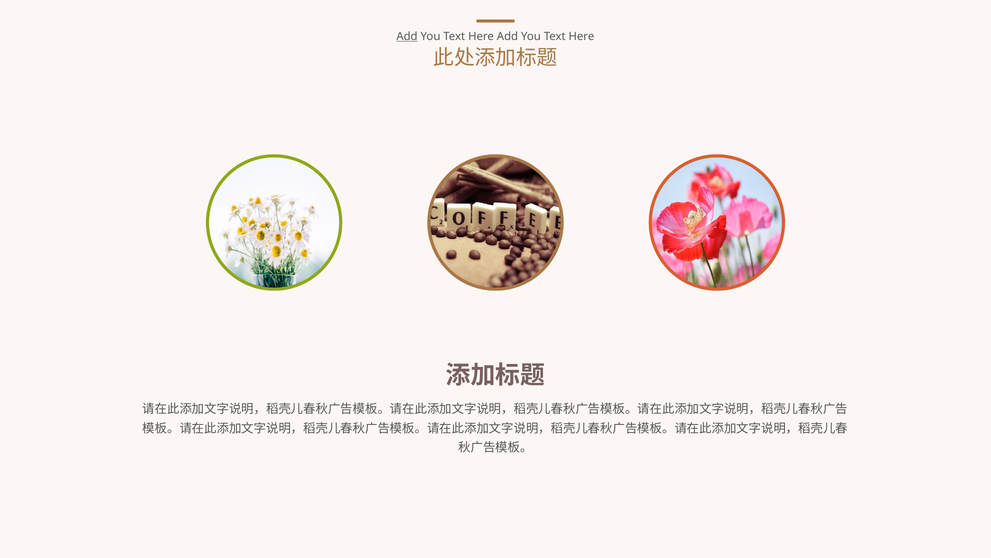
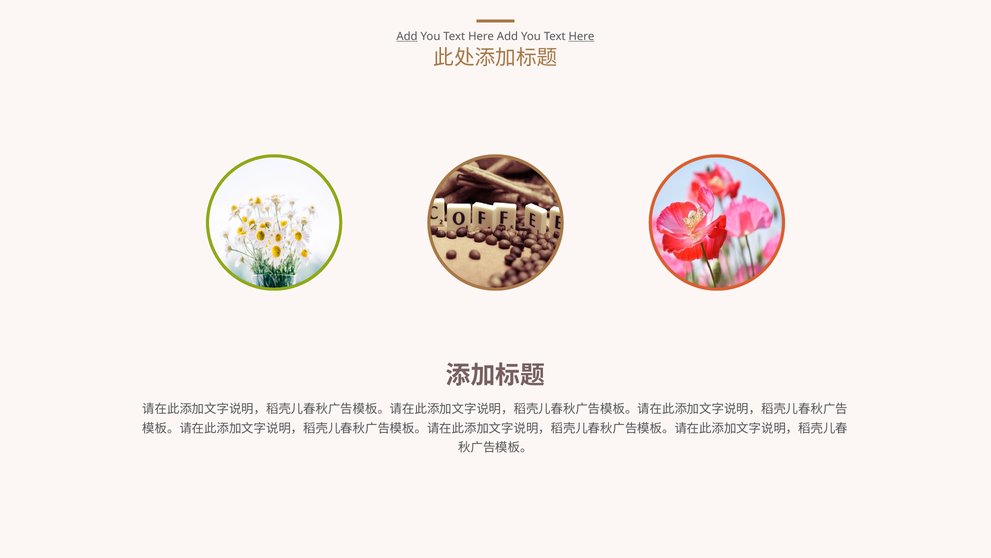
Here at (581, 36) underline: none -> present
